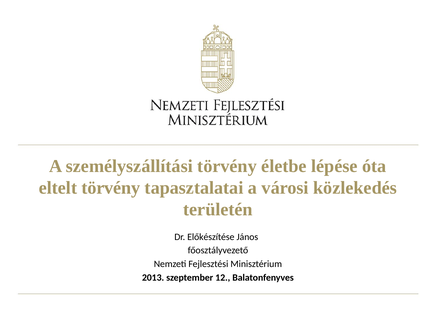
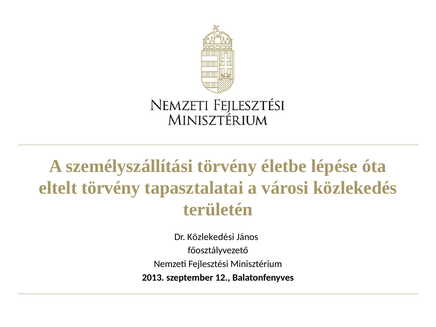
Előkészítése: Előkészítése -> Közlekedési
